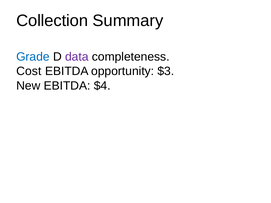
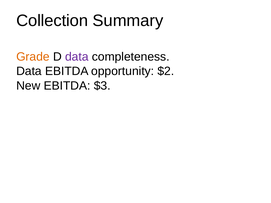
Grade colour: blue -> orange
Cost at (29, 71): Cost -> Data
$3: $3 -> $2
$4: $4 -> $3
